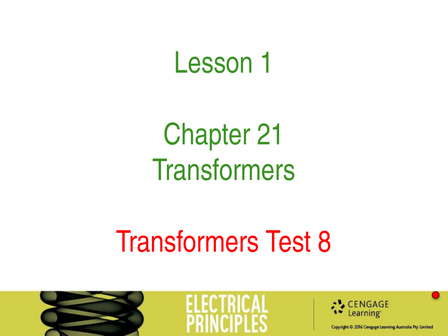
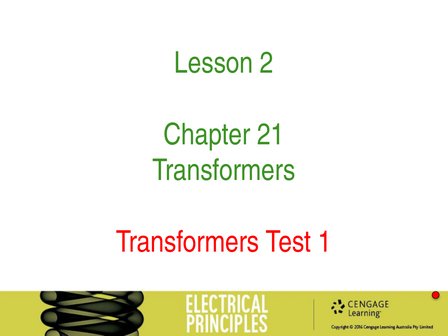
1: 1 -> 2
8: 8 -> 1
